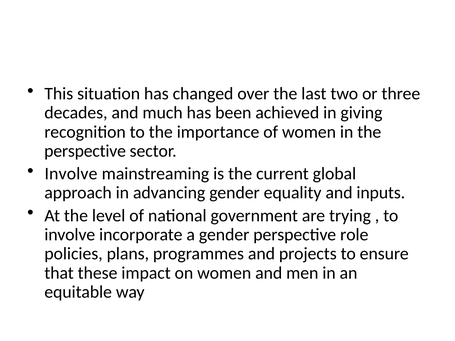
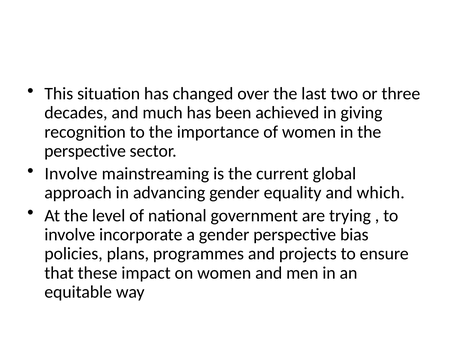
inputs: inputs -> which
role: role -> bias
